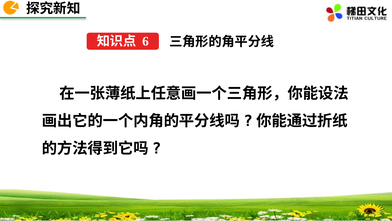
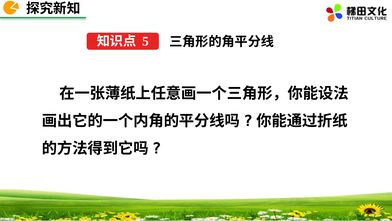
6: 6 -> 5
